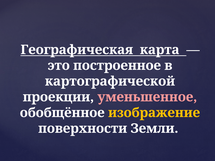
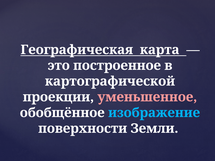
изображение colour: yellow -> light blue
